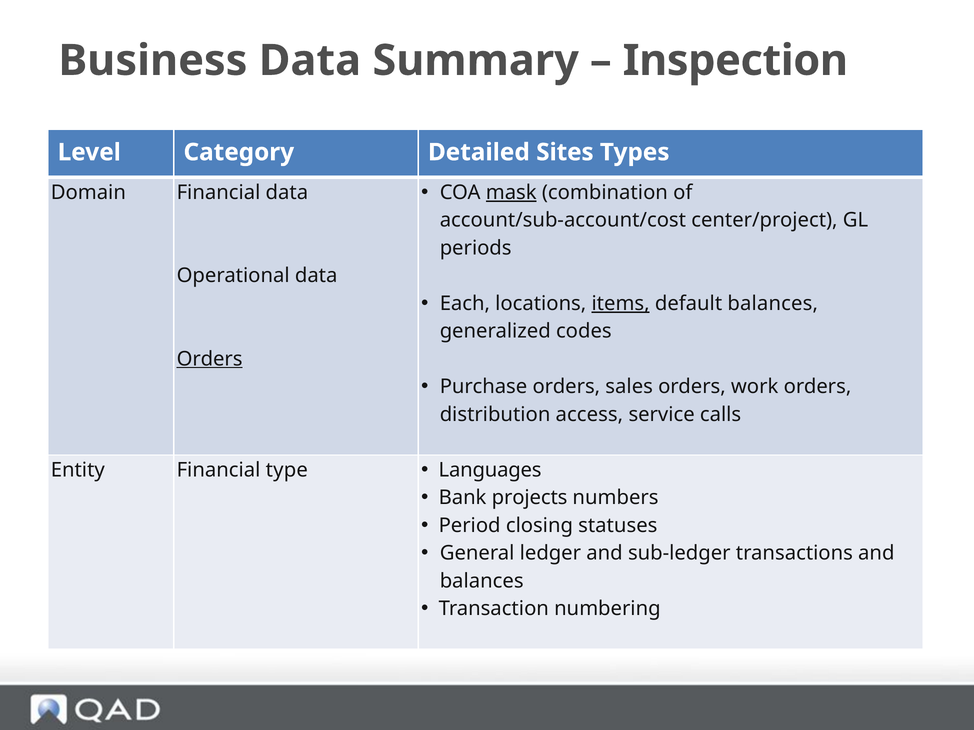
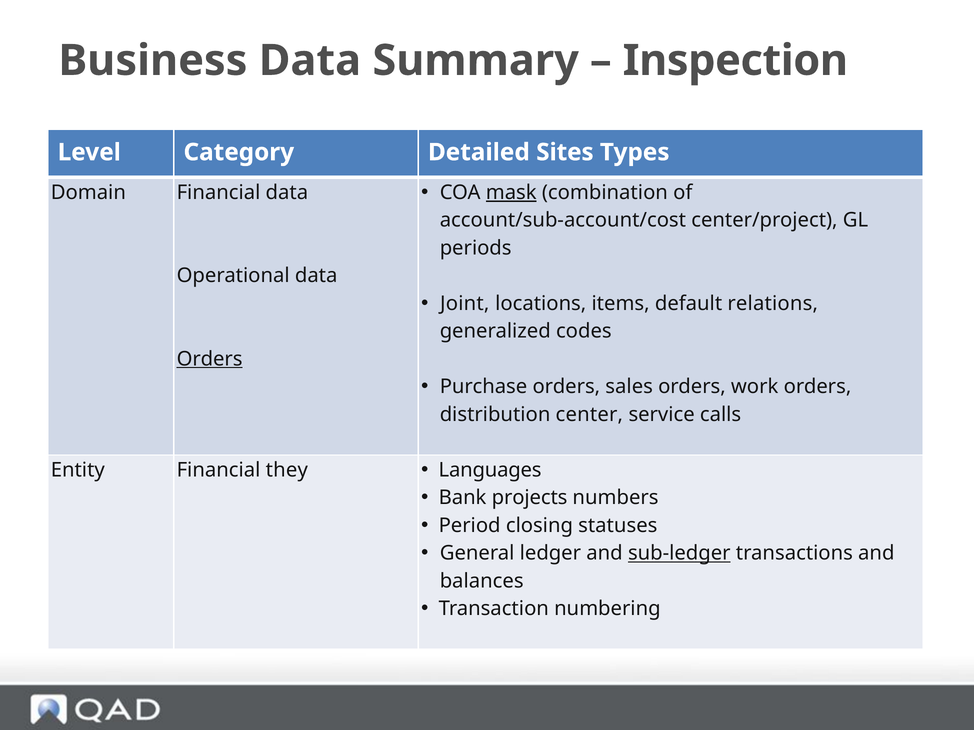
Each: Each -> Joint
items underline: present -> none
default balances: balances -> relations
access: access -> center
type: type -> they
sub-ledger underline: none -> present
